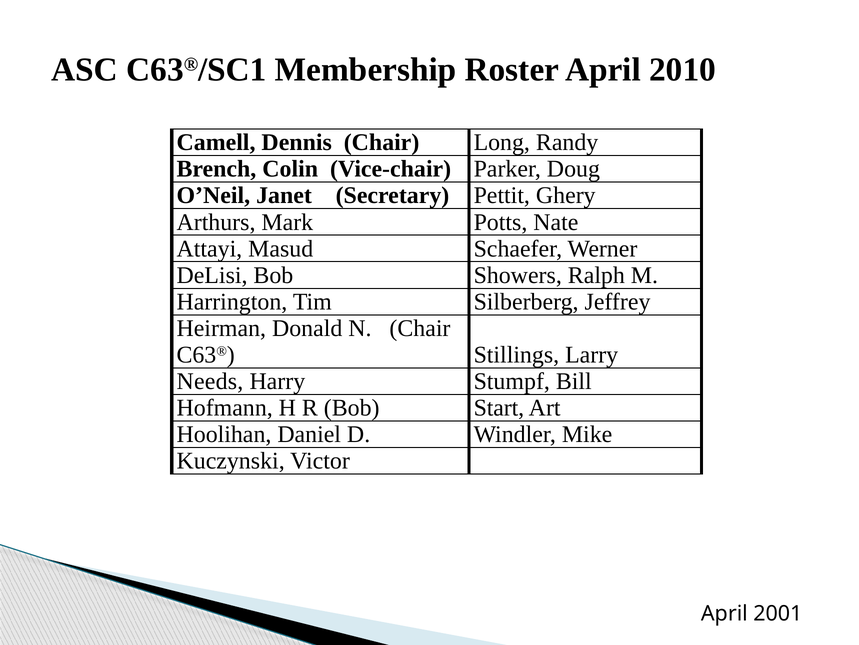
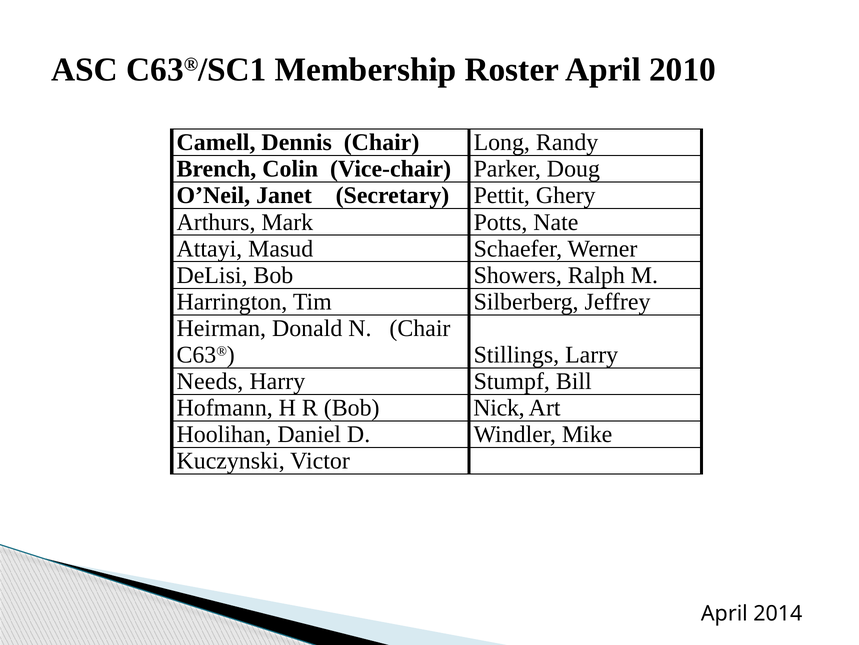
Start: Start -> Nick
2001: 2001 -> 2014
